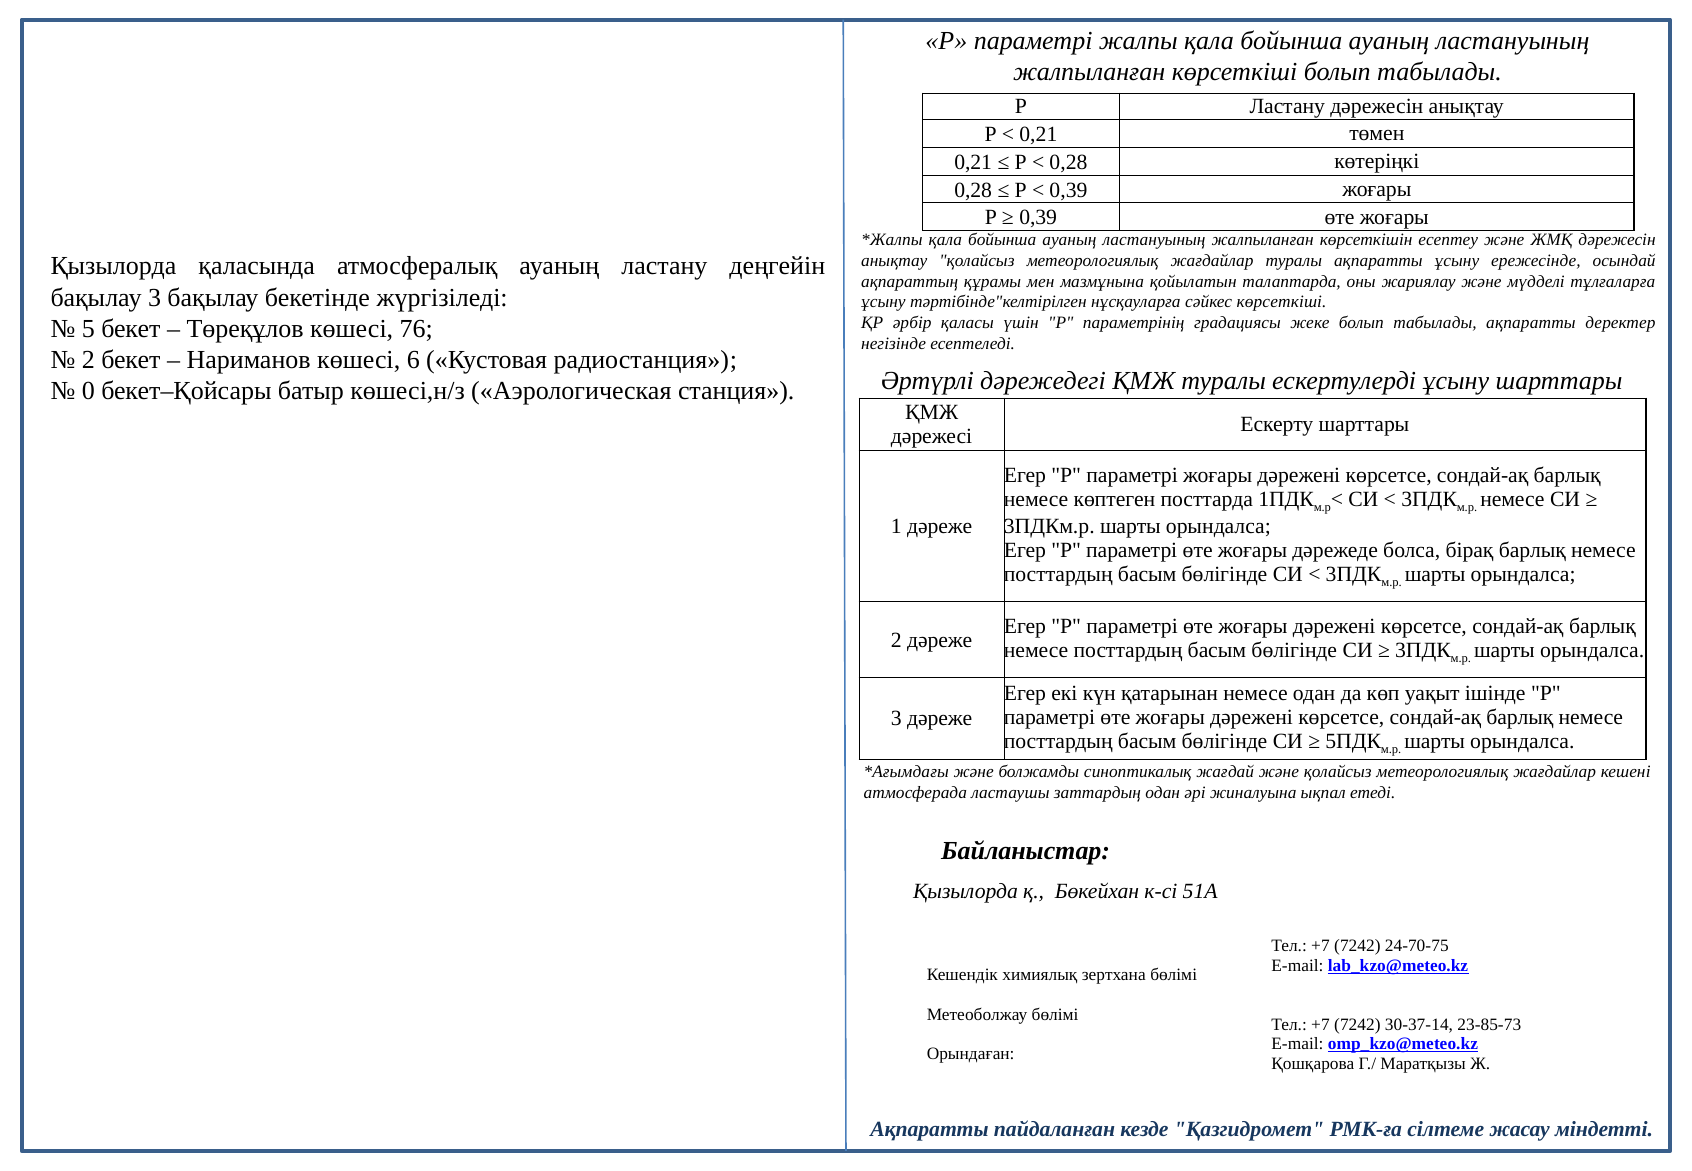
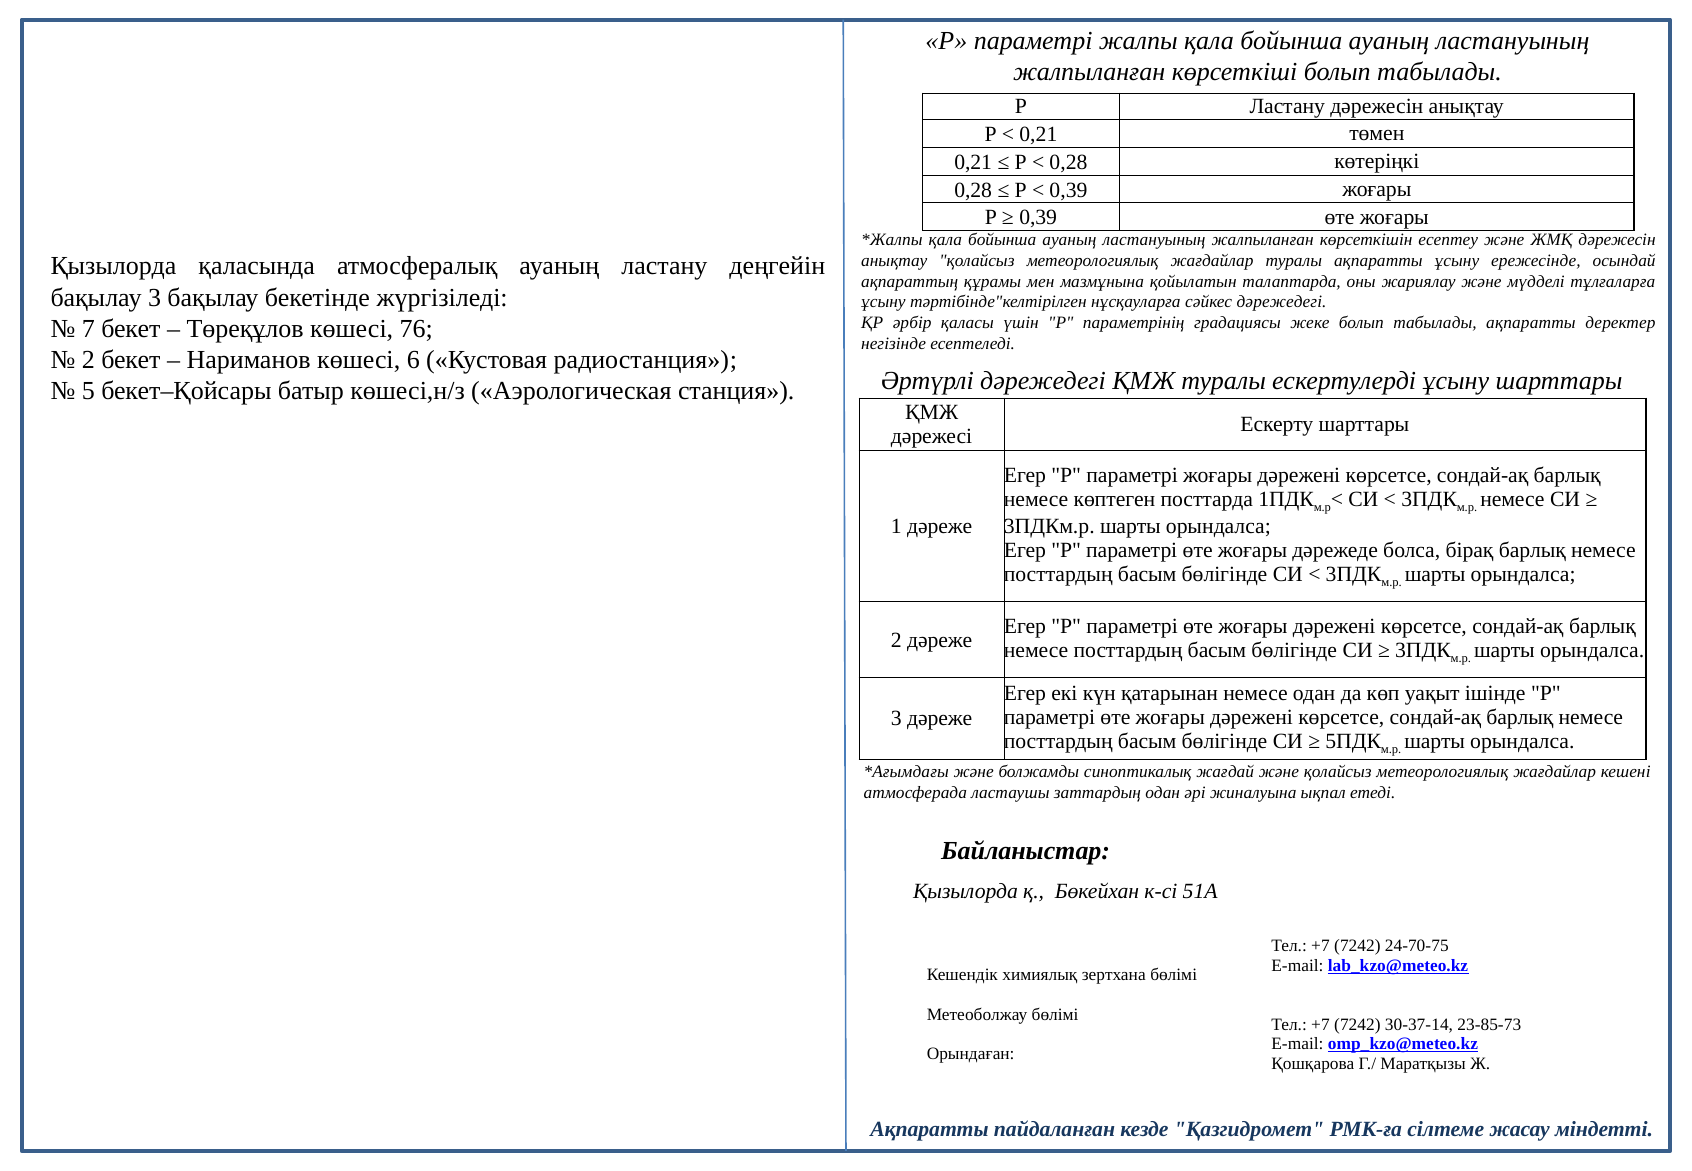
сәйкес көрсеткіші: көрсеткіші -> дәрежедегі
5: 5 -> 7
0: 0 -> 5
